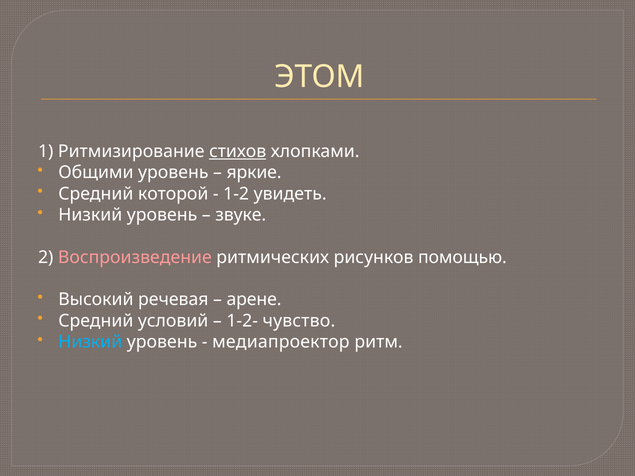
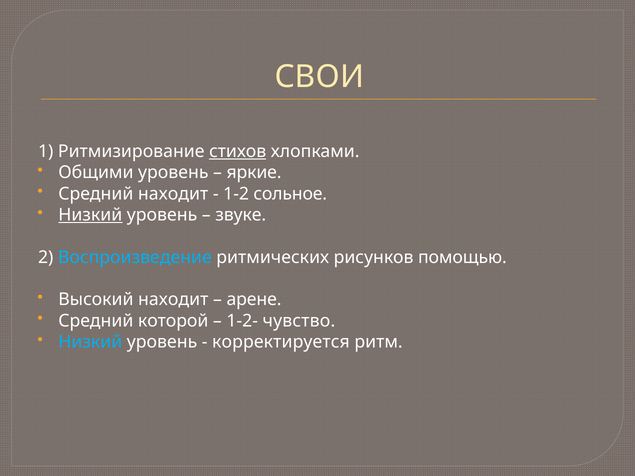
ЭТОМ: ЭТОМ -> СВОИ
Средний которой: которой -> находит
увидеть: увидеть -> сольное
Низкий at (90, 215) underline: none -> present
Воспроизведение colour: pink -> light blue
Высокий речевая: речевая -> находит
условий: условий -> которой
медиапроектор: медиапроектор -> корректируется
